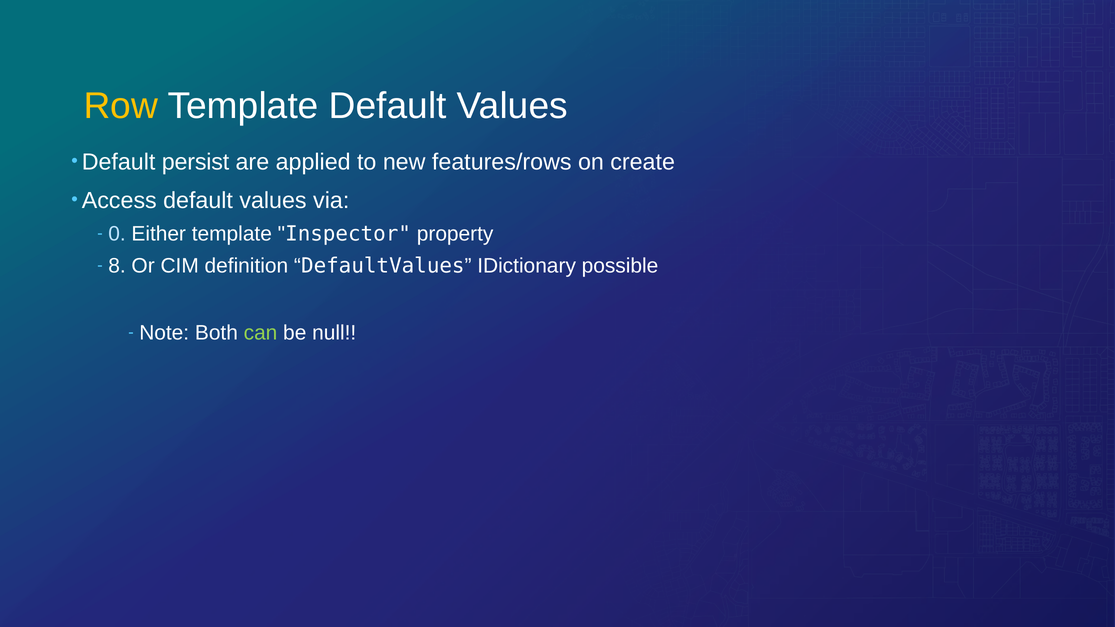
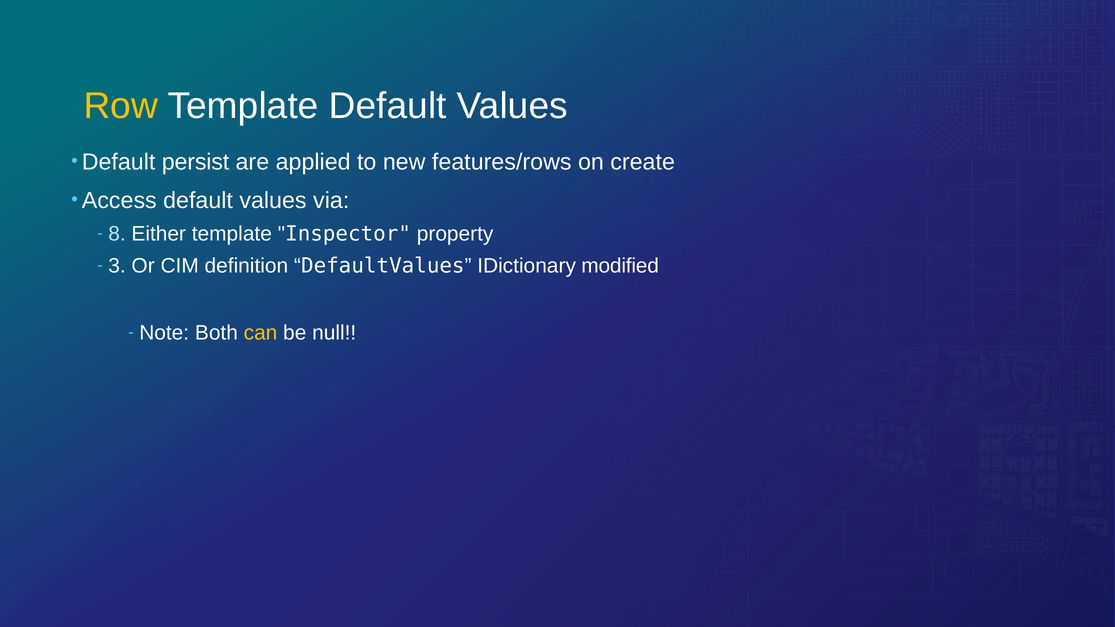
0: 0 -> 8
8: 8 -> 3
possible: possible -> modified
can colour: light green -> yellow
